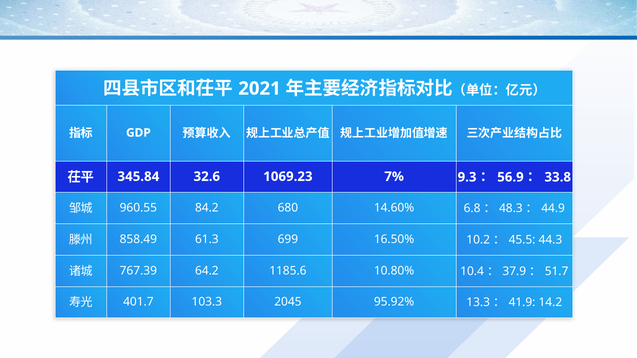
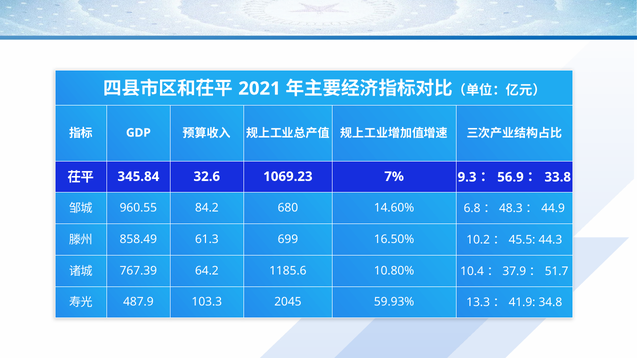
401.7: 401.7 -> 487.9
95.92%: 95.92% -> 59.93%
14.2: 14.2 -> 34.8
